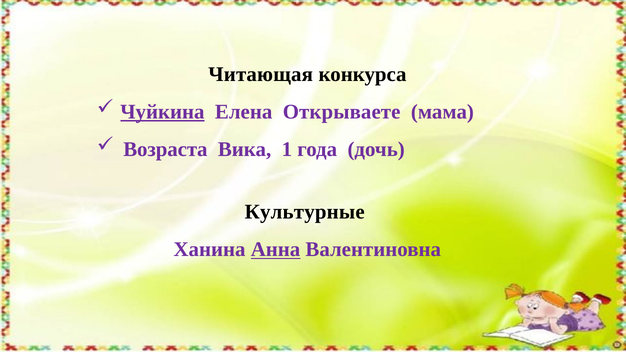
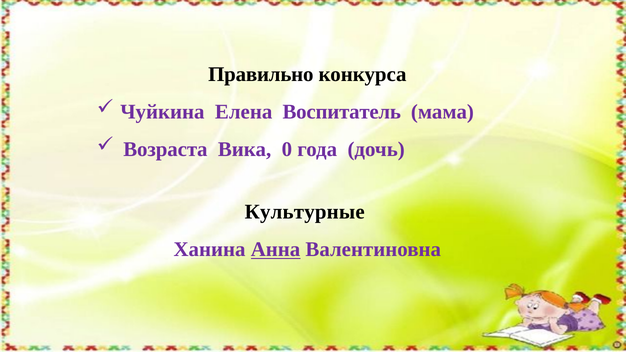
Читающая: Читающая -> Правильно
Чуйкина underline: present -> none
Открываете: Открываете -> Воспитатель
1: 1 -> 0
